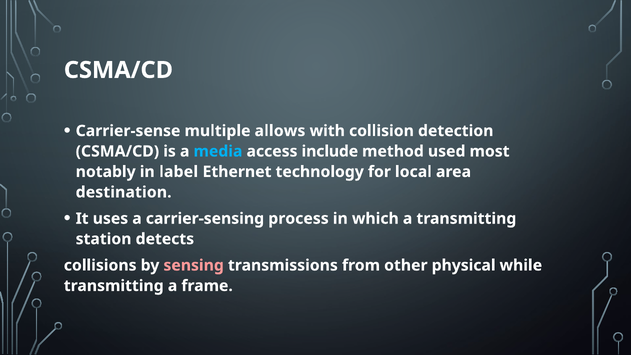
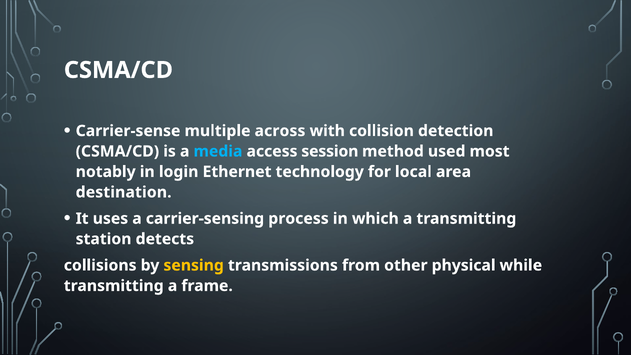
allows: allows -> across
include: include -> session
label: label -> login
sensing colour: pink -> yellow
